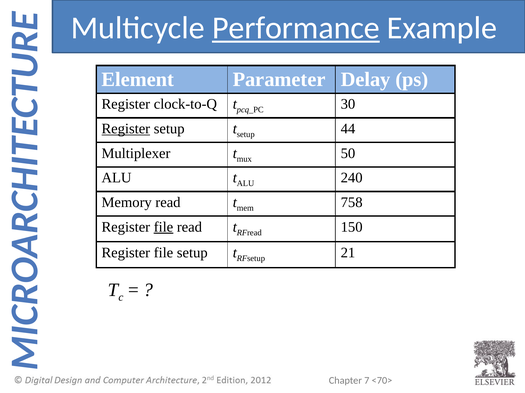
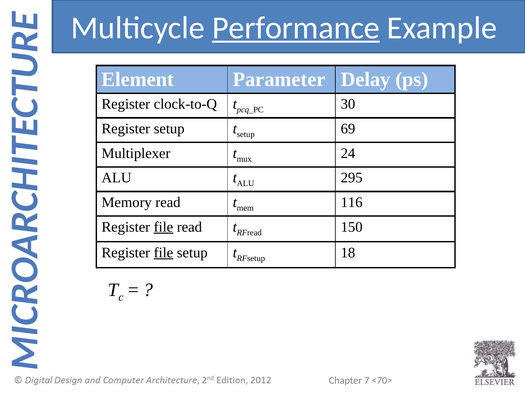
Register at (126, 129) underline: present -> none
44: 44 -> 69
50: 50 -> 24
240: 240 -> 295
758: 758 -> 116
file at (163, 253) underline: none -> present
21: 21 -> 18
